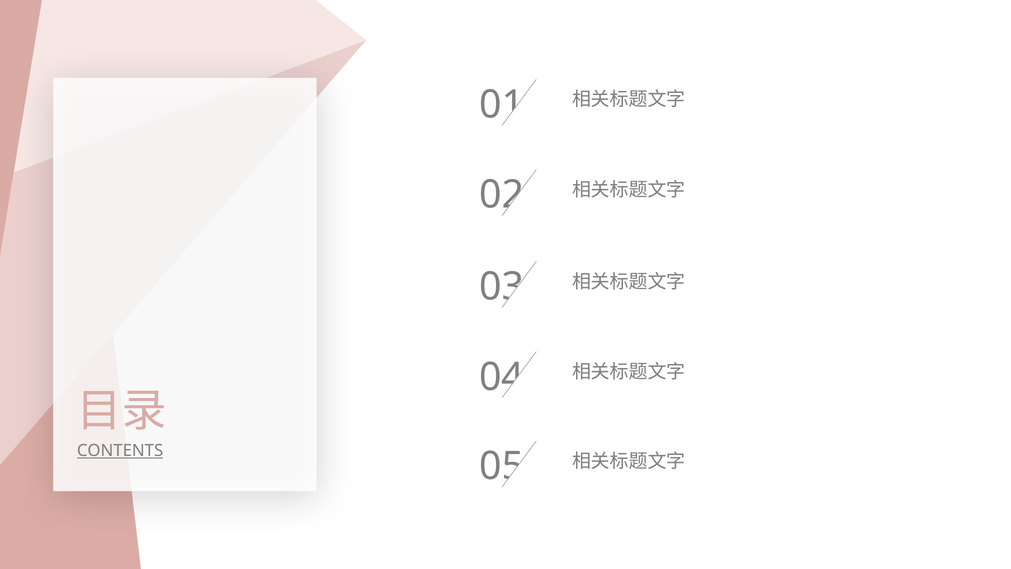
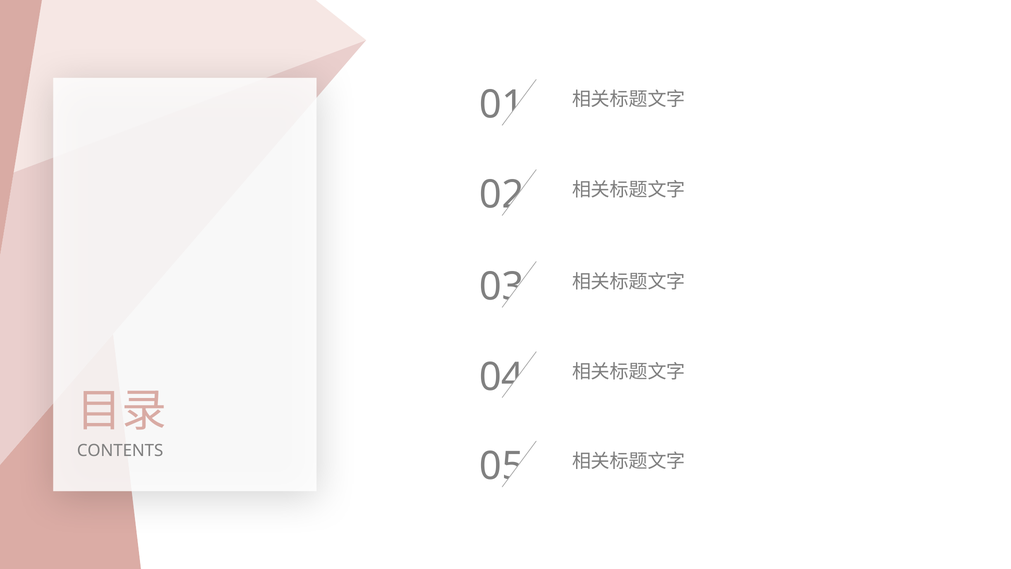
CONTENTS underline: present -> none
